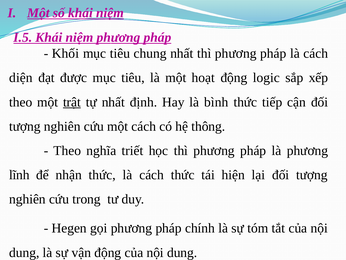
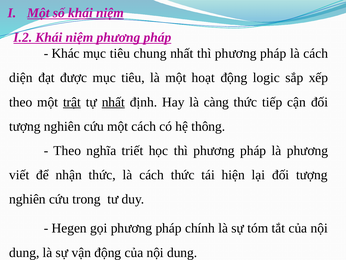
I.5: I.5 -> I.2
Khối: Khối -> Khác
nhất at (113, 102) underline: none -> present
bình: bình -> càng
lĩnh: lĩnh -> viết
